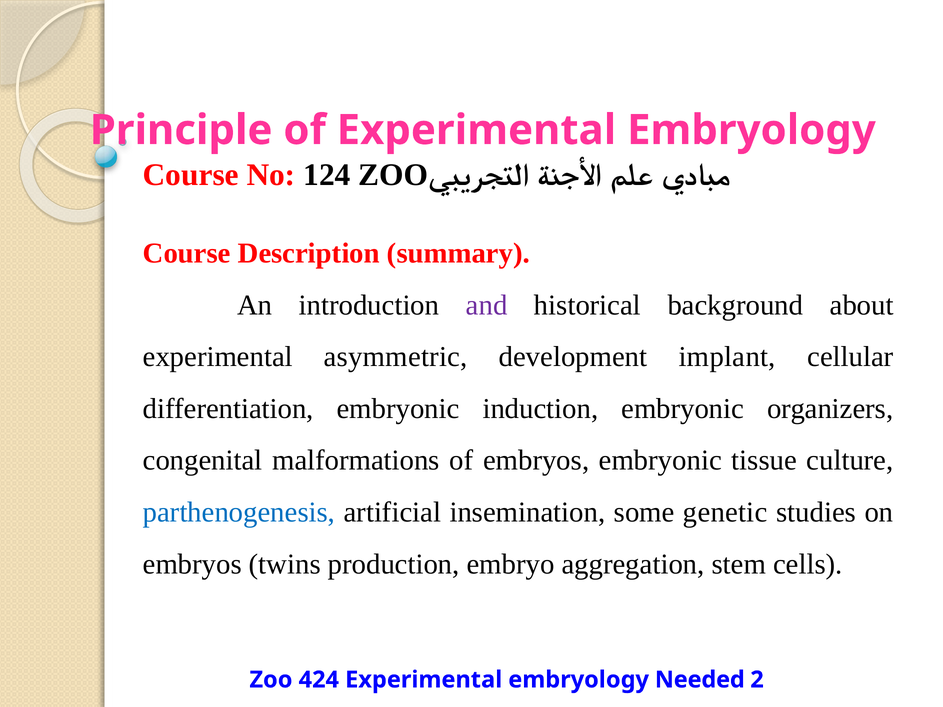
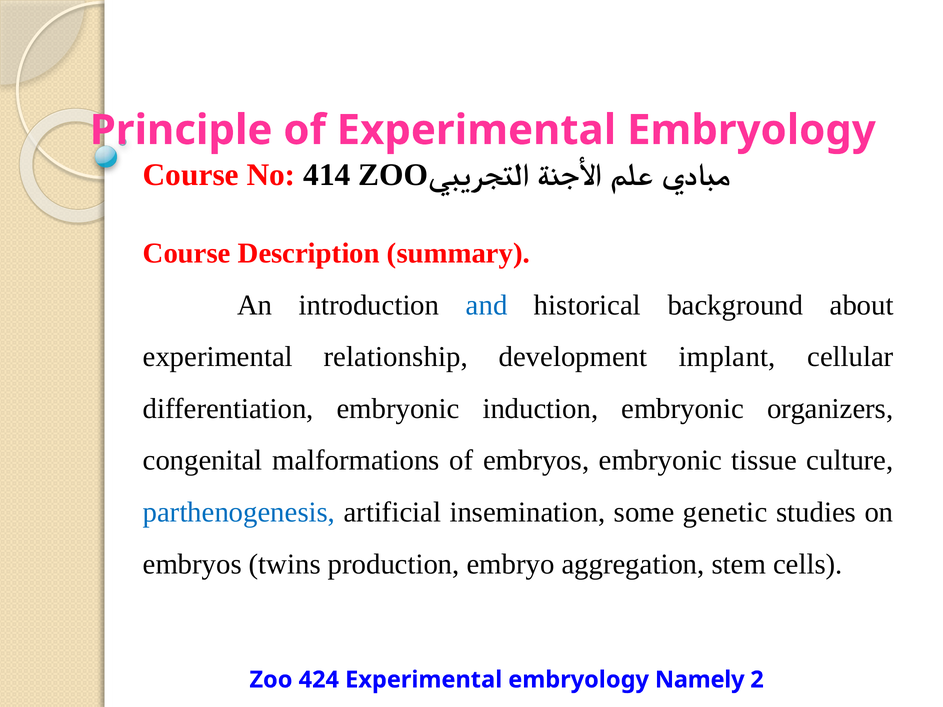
124: 124 -> 414
and colour: purple -> blue
asymmetric: asymmetric -> relationship
Needed: Needed -> Namely
